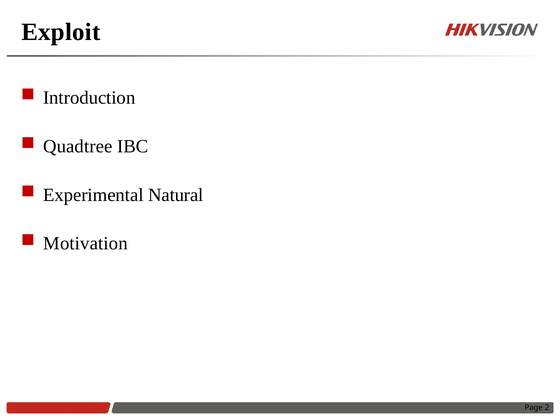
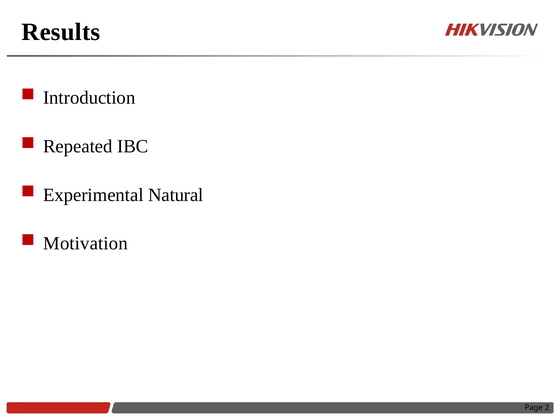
Exploit: Exploit -> Results
Quadtree: Quadtree -> Repeated
